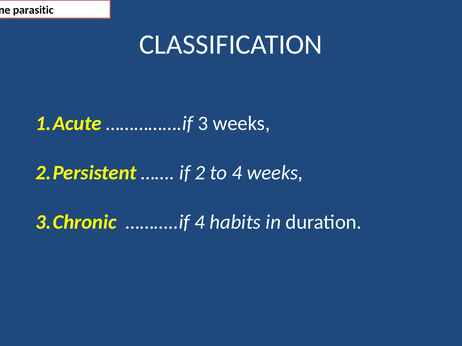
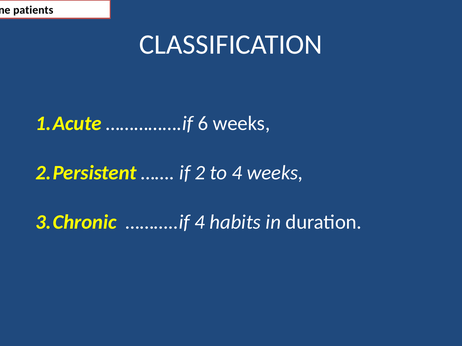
parasitic: parasitic -> patients
3: 3 -> 6
